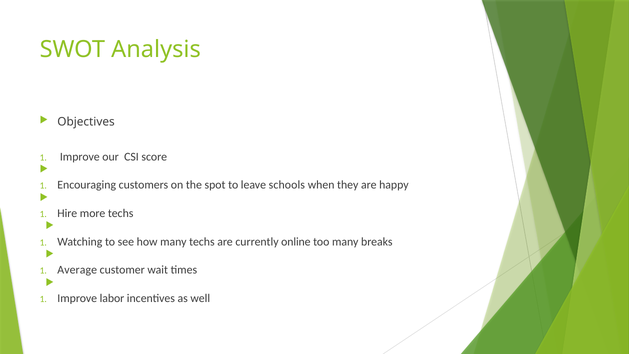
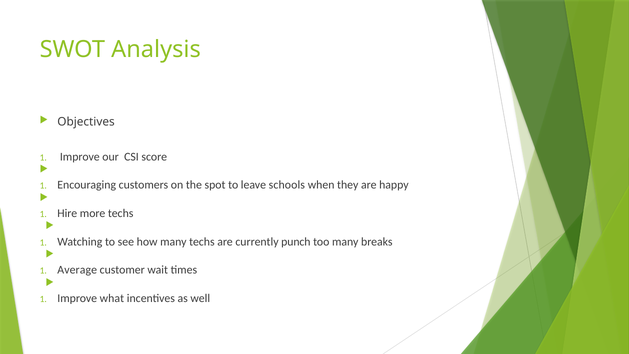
online: online -> punch
labor: labor -> what
